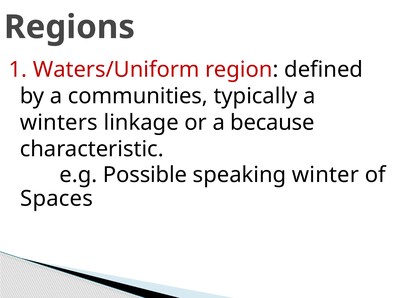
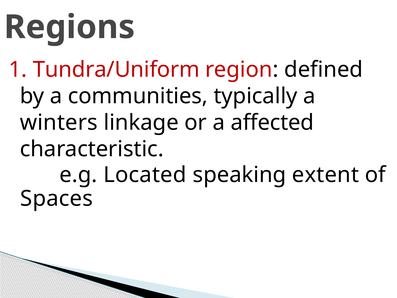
Waters/Uniform: Waters/Uniform -> Tundra/Uniform
because: because -> affected
Possible: Possible -> Located
winter: winter -> extent
